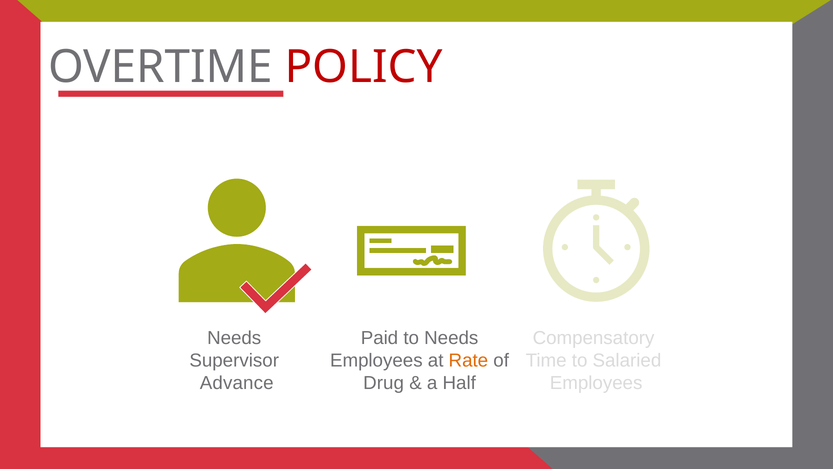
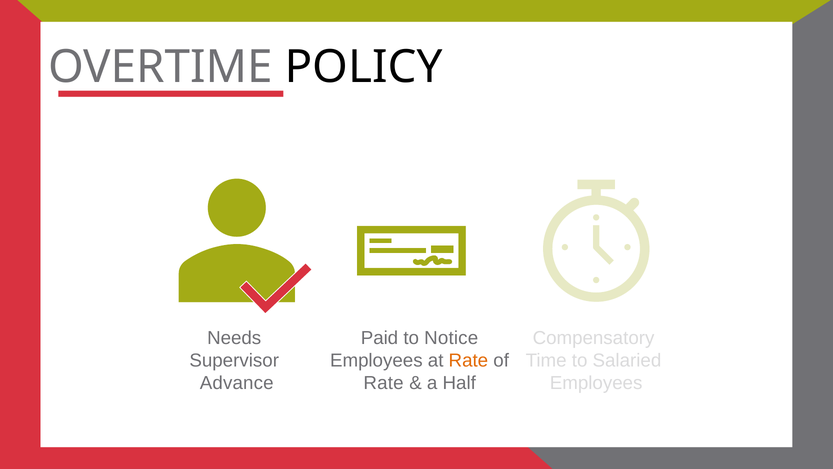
POLICY colour: red -> black
to Needs: Needs -> Notice
Drug at (384, 383): Drug -> Rate
